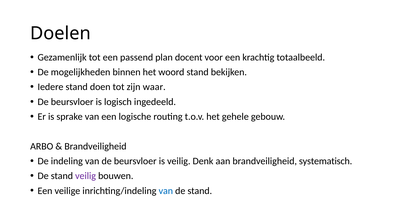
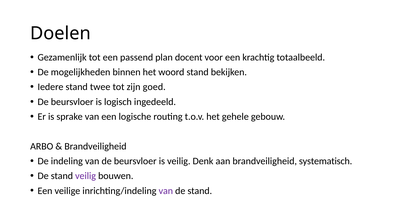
doen: doen -> twee
waar: waar -> goed
van at (166, 191) colour: blue -> purple
